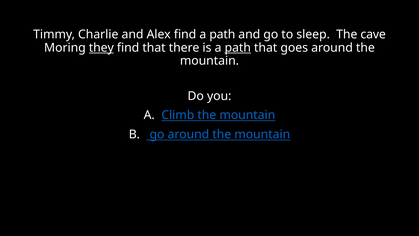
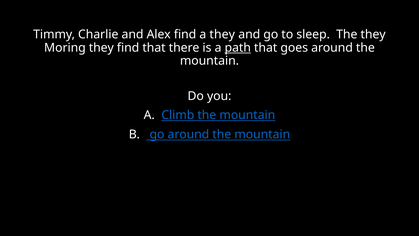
find a path: path -> they
The cave: cave -> they
they at (101, 48) underline: present -> none
